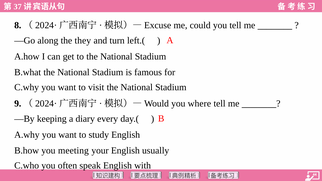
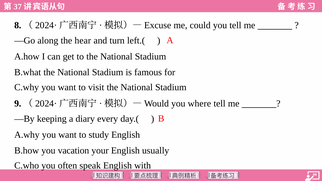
they: they -> hear
meeting: meeting -> vacation
